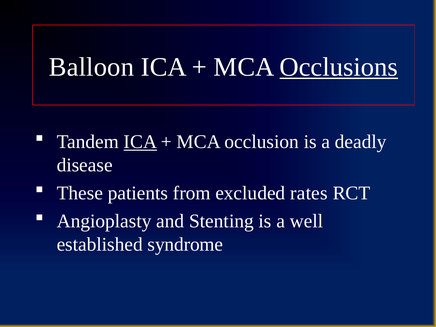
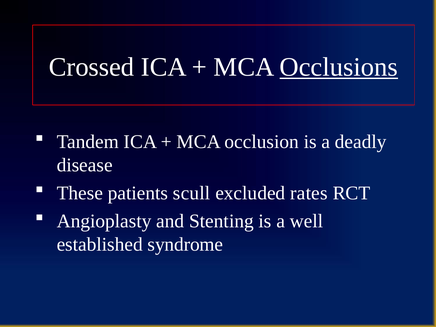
Balloon: Balloon -> Crossed
ICA at (140, 142) underline: present -> none
from: from -> scull
